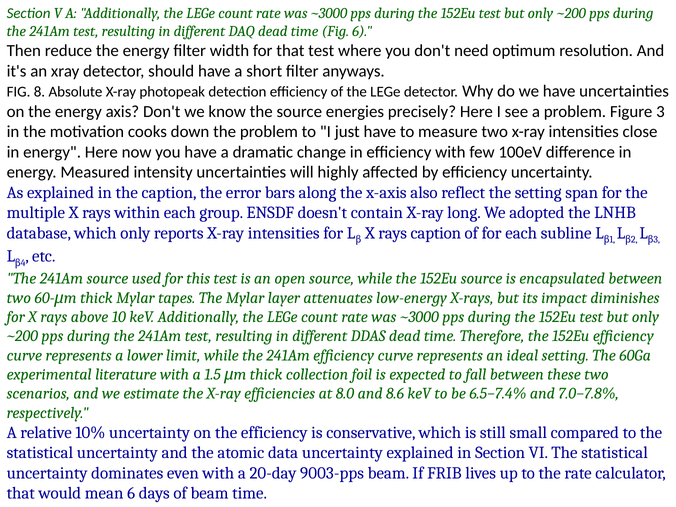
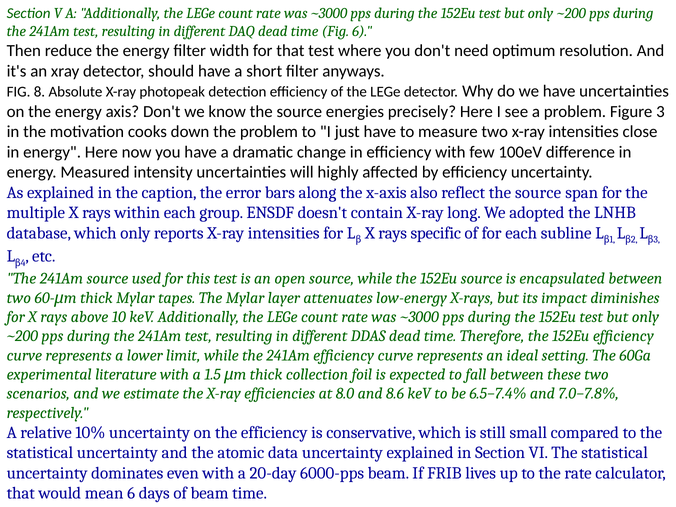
reflect the setting: setting -> source
rays caption: caption -> specific
9003-pps: 9003-pps -> 6000-pps
